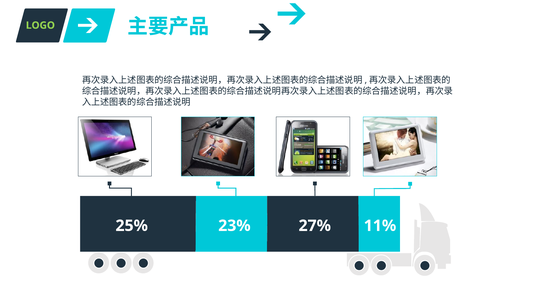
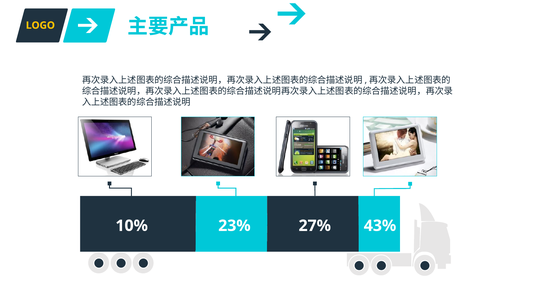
LOGO colour: light green -> yellow
25%: 25% -> 10%
11%: 11% -> 43%
